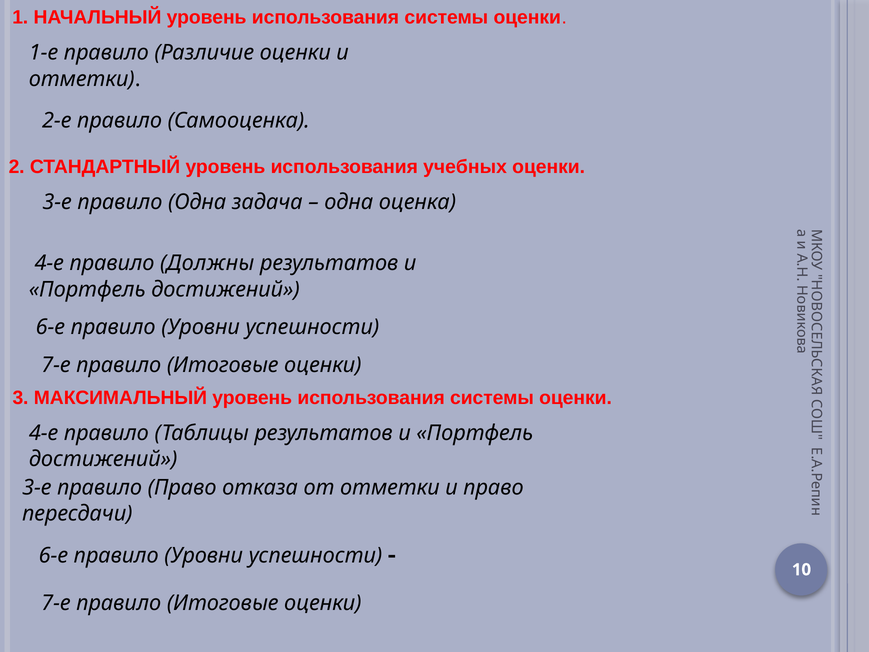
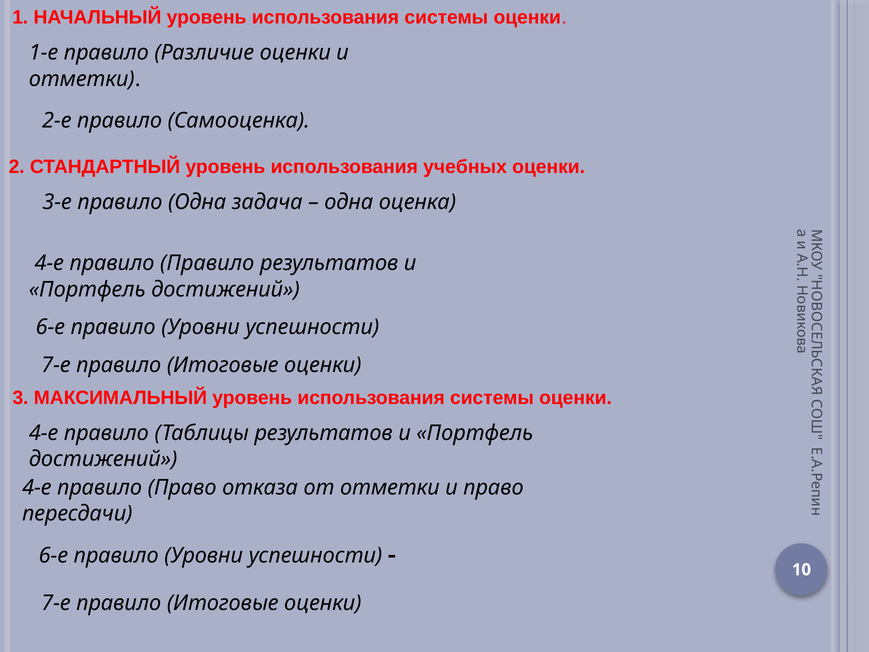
правило Должны: Должны -> Правило
3-е at (37, 487): 3-е -> 4-е
